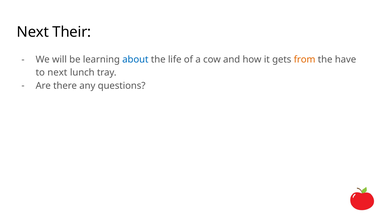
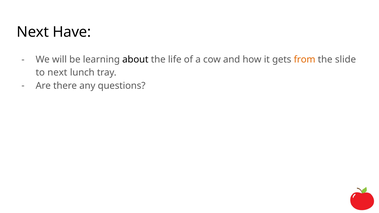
Their: Their -> Have
about colour: blue -> black
have: have -> slide
